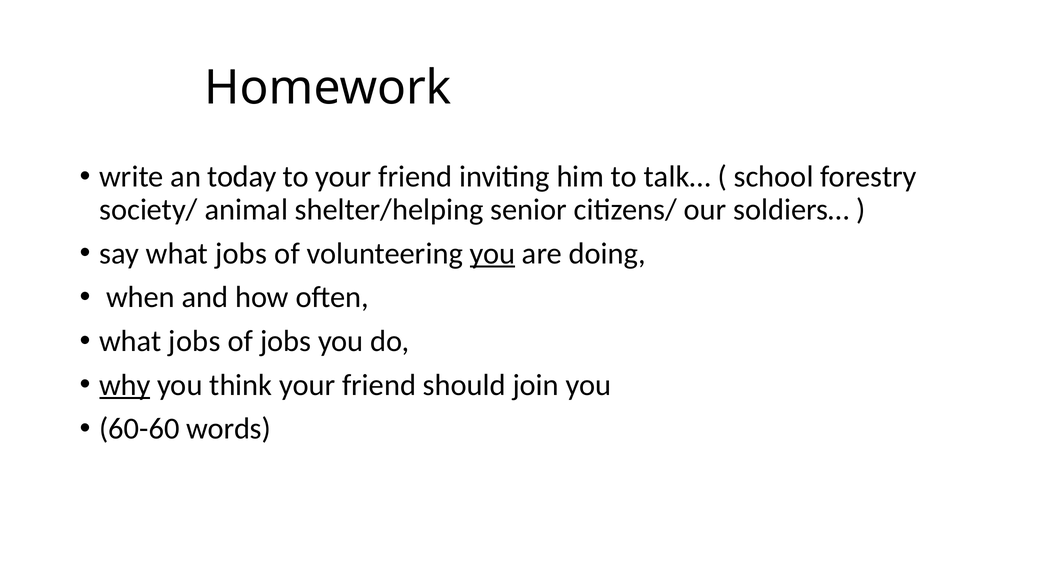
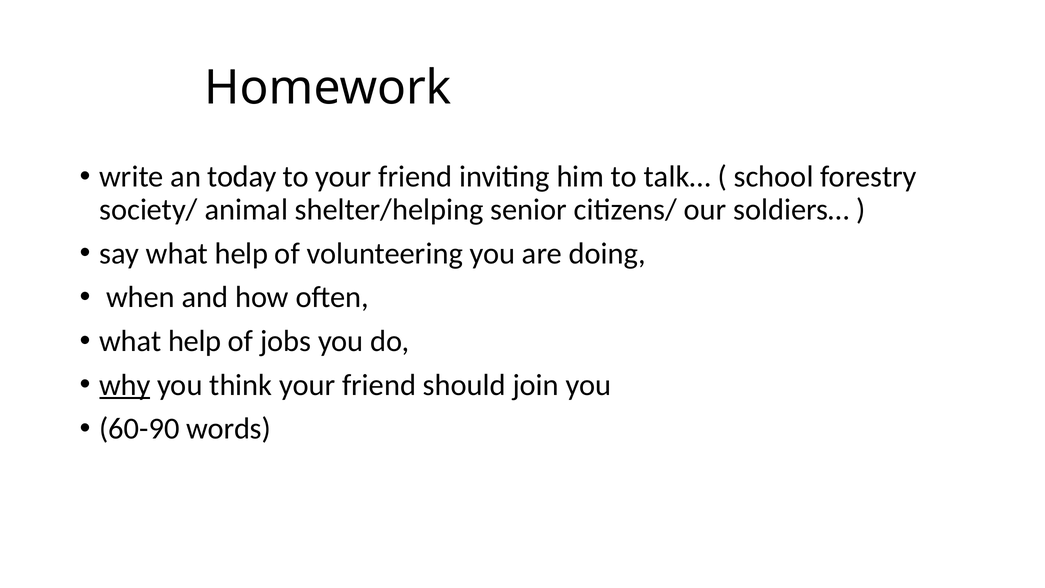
say what jobs: jobs -> help
you at (493, 253) underline: present -> none
jobs at (195, 341): jobs -> help
60-60: 60-60 -> 60-90
